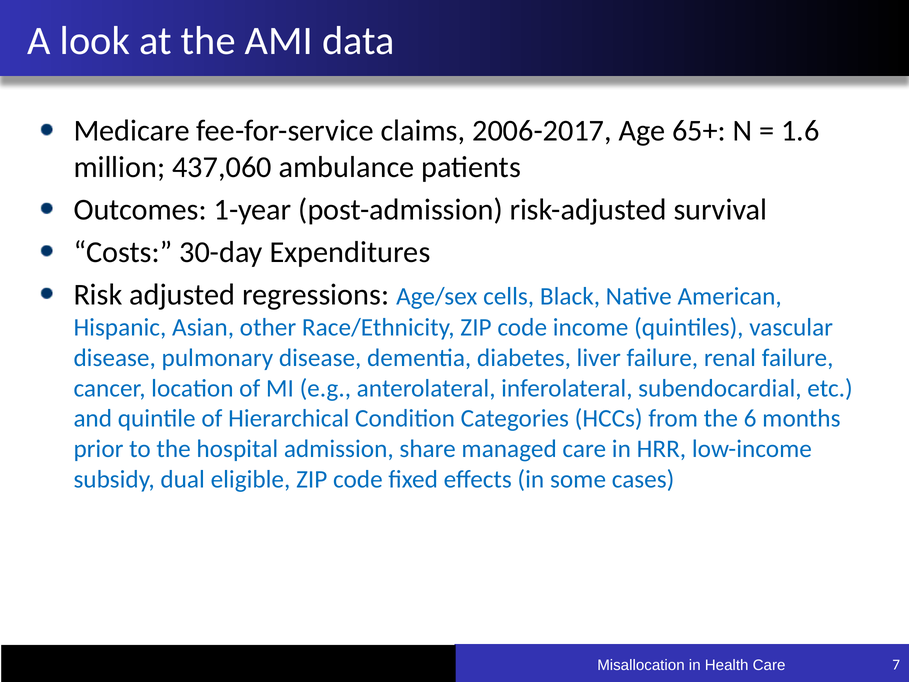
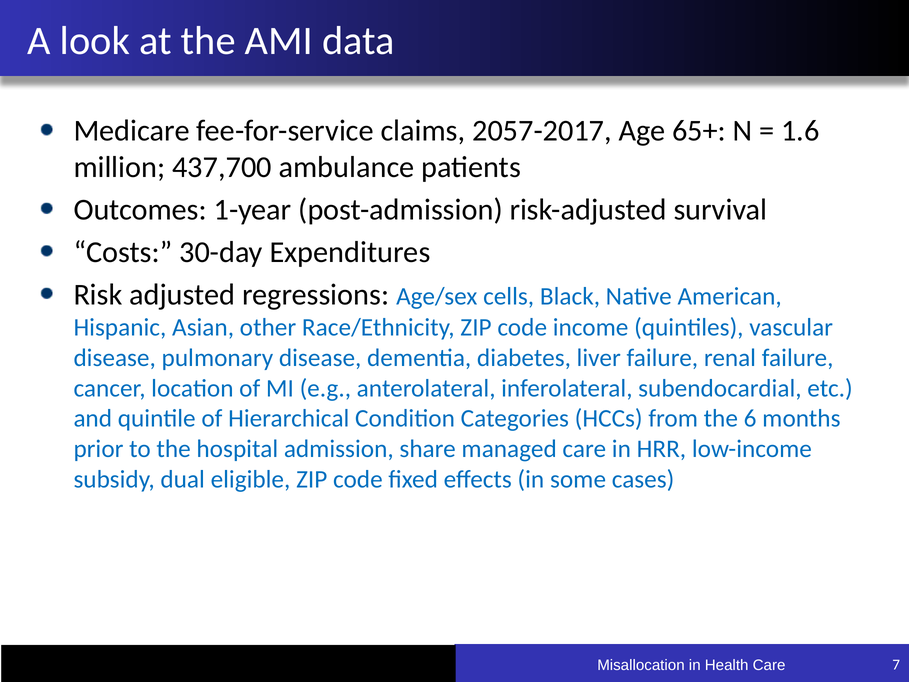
2006-2017: 2006-2017 -> 2057-2017
437,060: 437,060 -> 437,700
